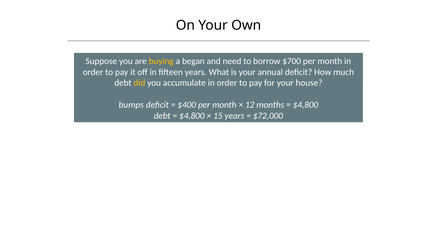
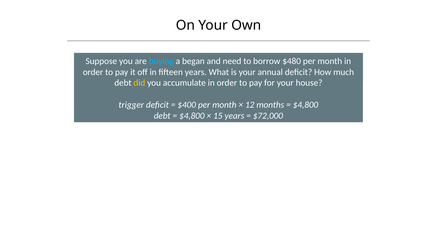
buying colour: yellow -> light blue
$700: $700 -> $480
bumps: bumps -> trigger
